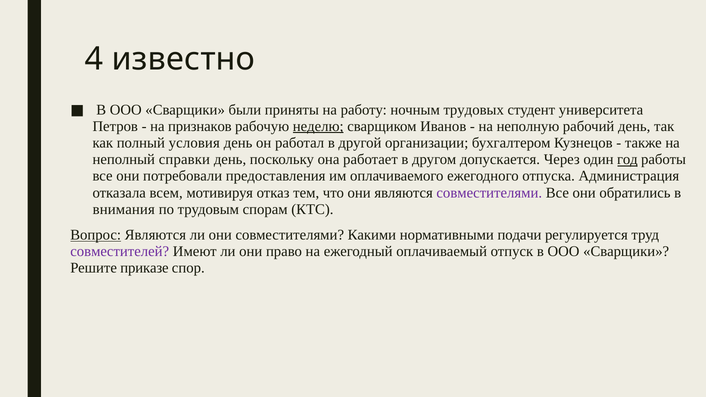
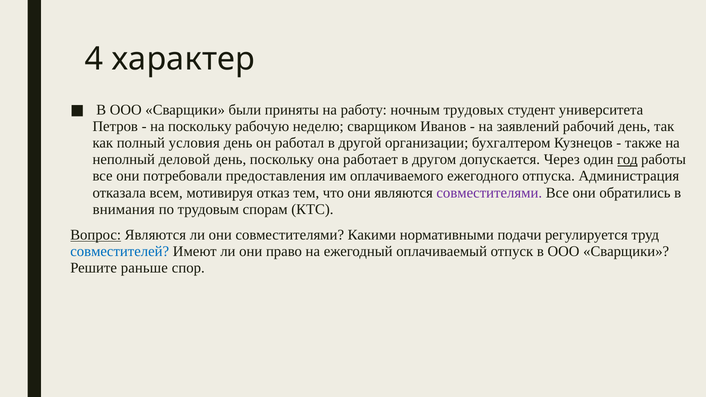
известно: известно -> характер
на признаков: признаков -> поскольку
неделю underline: present -> none
неполную: неполную -> заявлений
справки: справки -> деловой
совместителей colour: purple -> blue
приказе: приказе -> раньше
